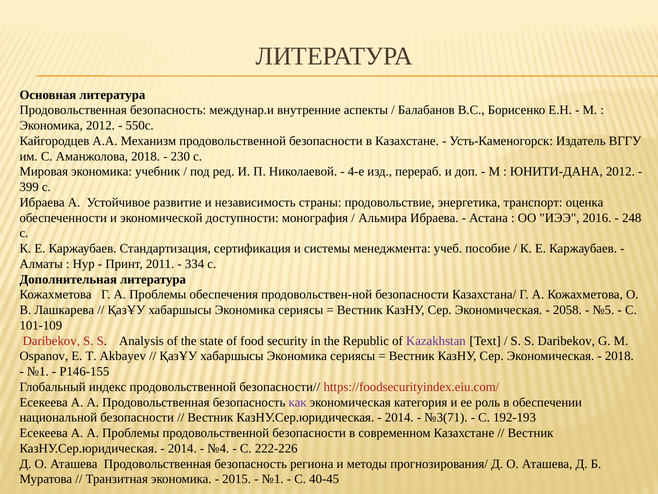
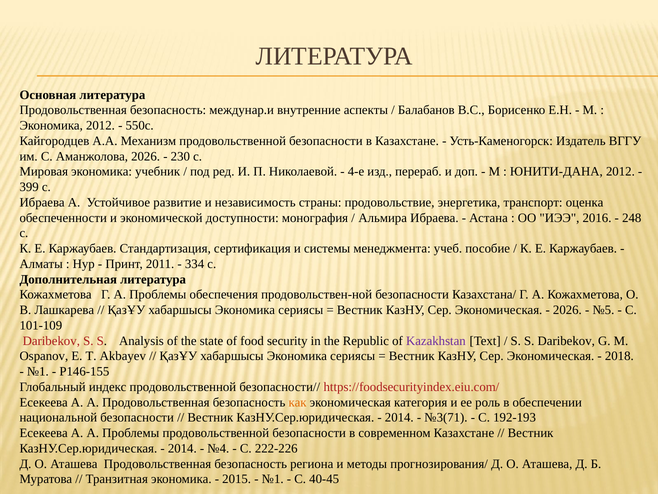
Аманжолова 2018: 2018 -> 2026
2058 at (567, 310): 2058 -> 2026
как colour: purple -> orange
